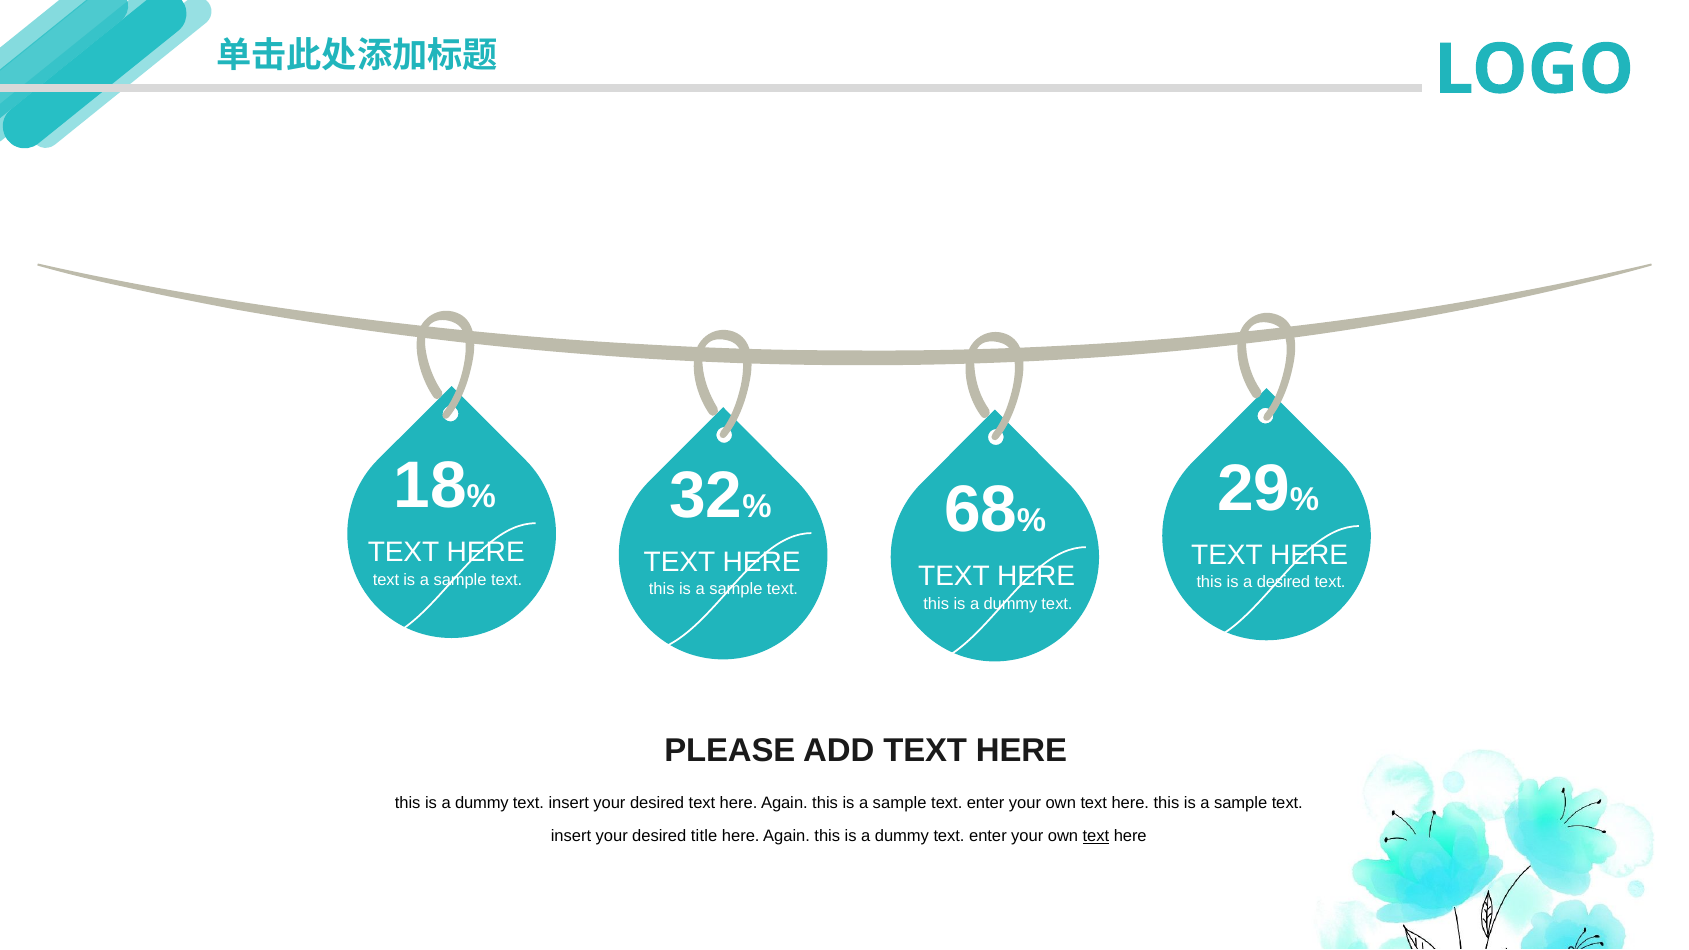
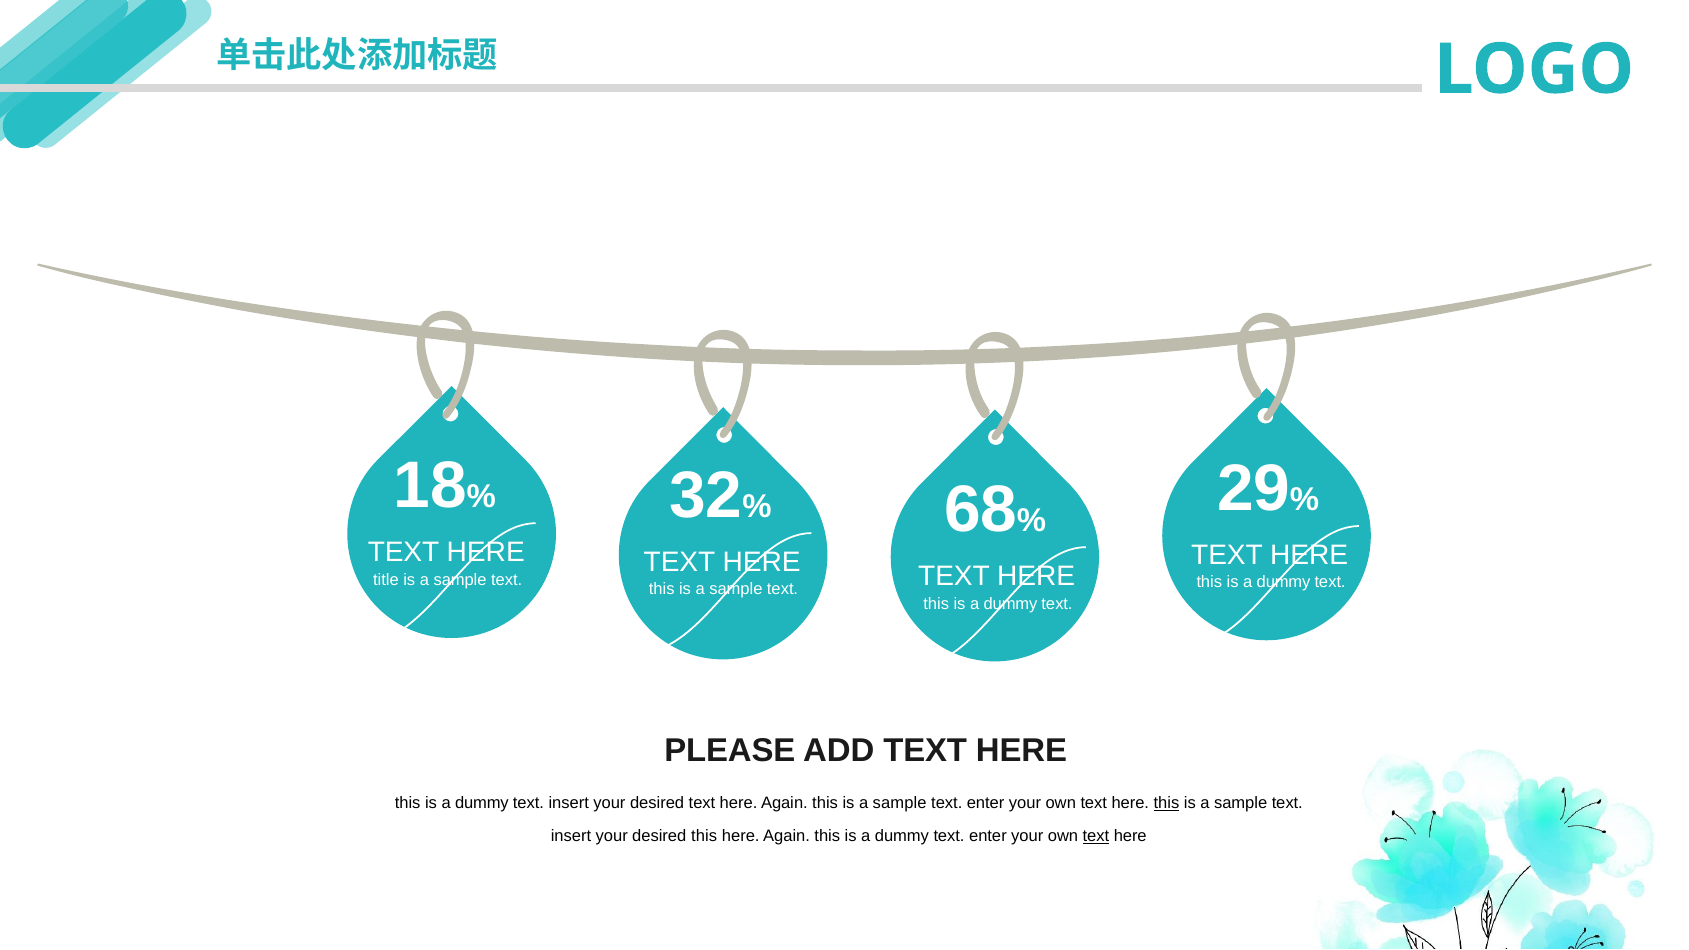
text at (386, 580): text -> title
desired at (1284, 583): desired -> dummy
this at (1166, 804) underline: none -> present
desired title: title -> this
